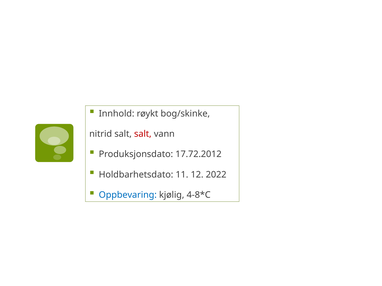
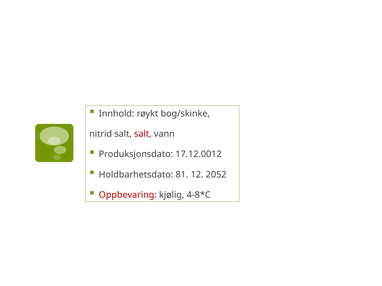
17.72.2012: 17.72.2012 -> 17.12.0012
11: 11 -> 81
2022: 2022 -> 2052
Oppbevaring colour: blue -> red
